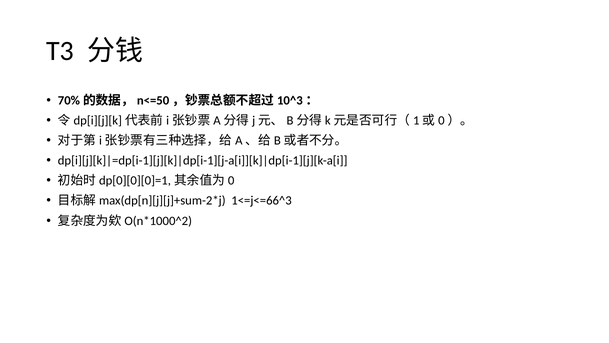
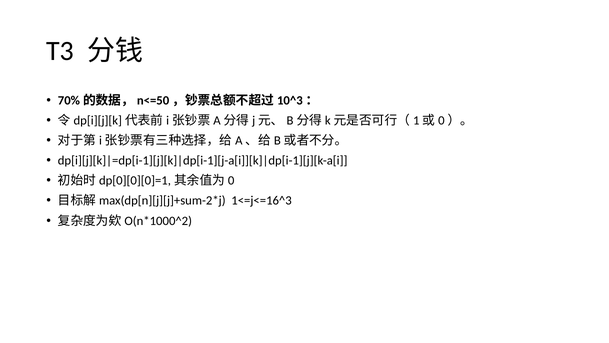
1<=j<=66^3: 1<=j<=66^3 -> 1<=j<=16^3
